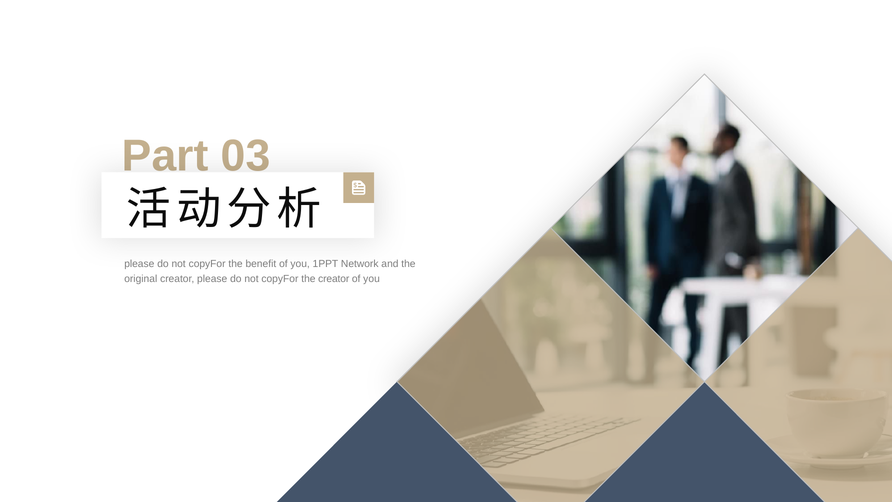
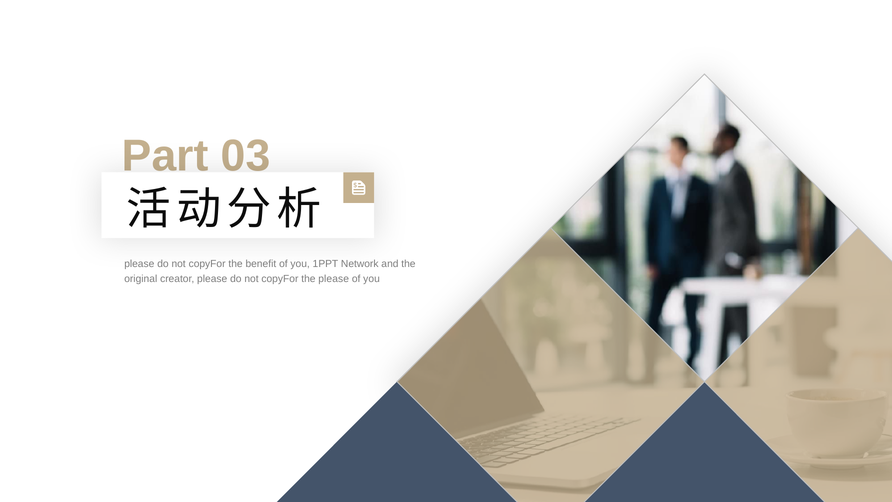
the creator: creator -> please
